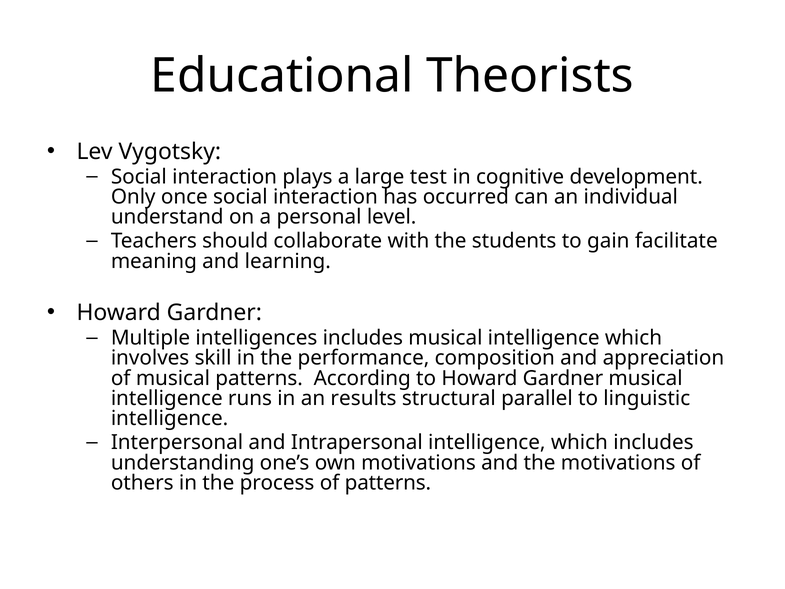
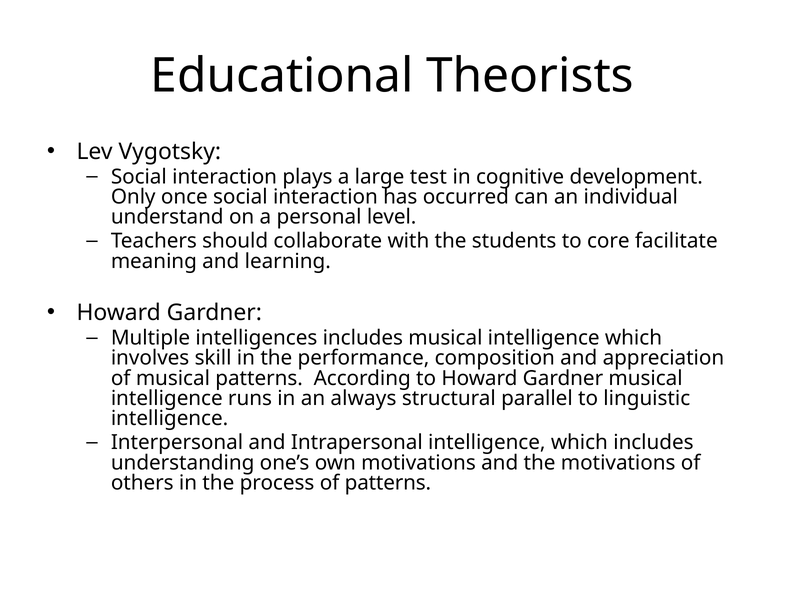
gain: gain -> core
results: results -> always
